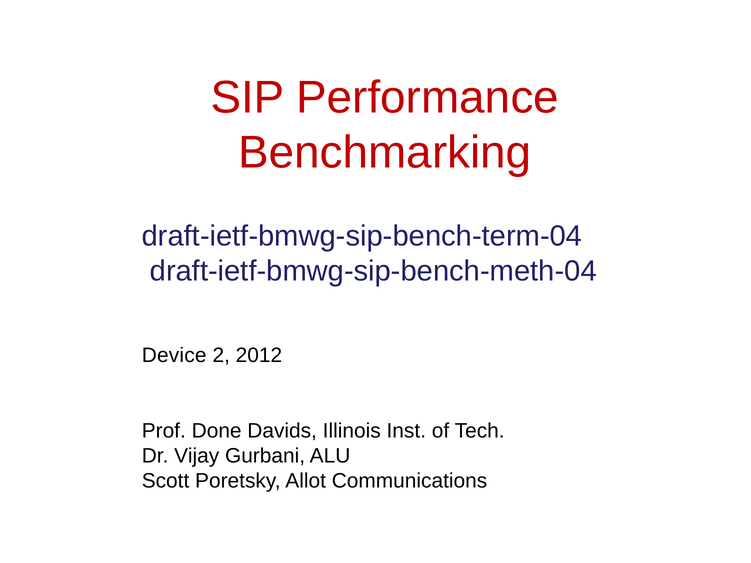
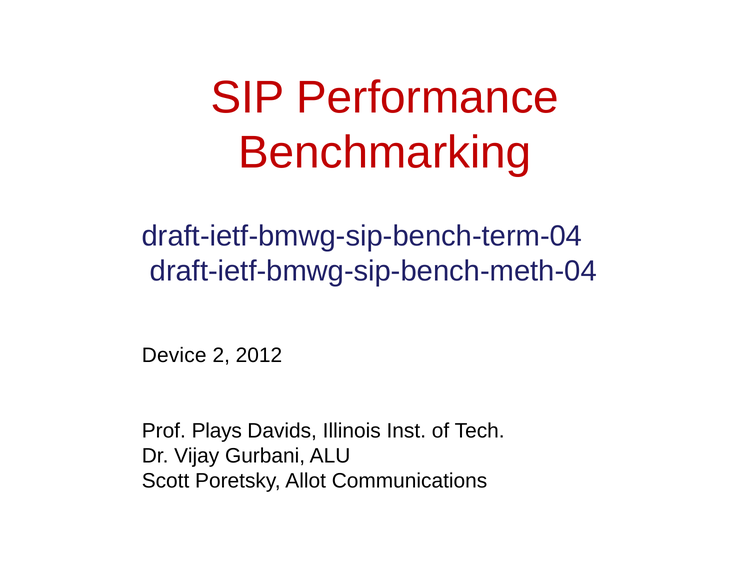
Done: Done -> Plays
